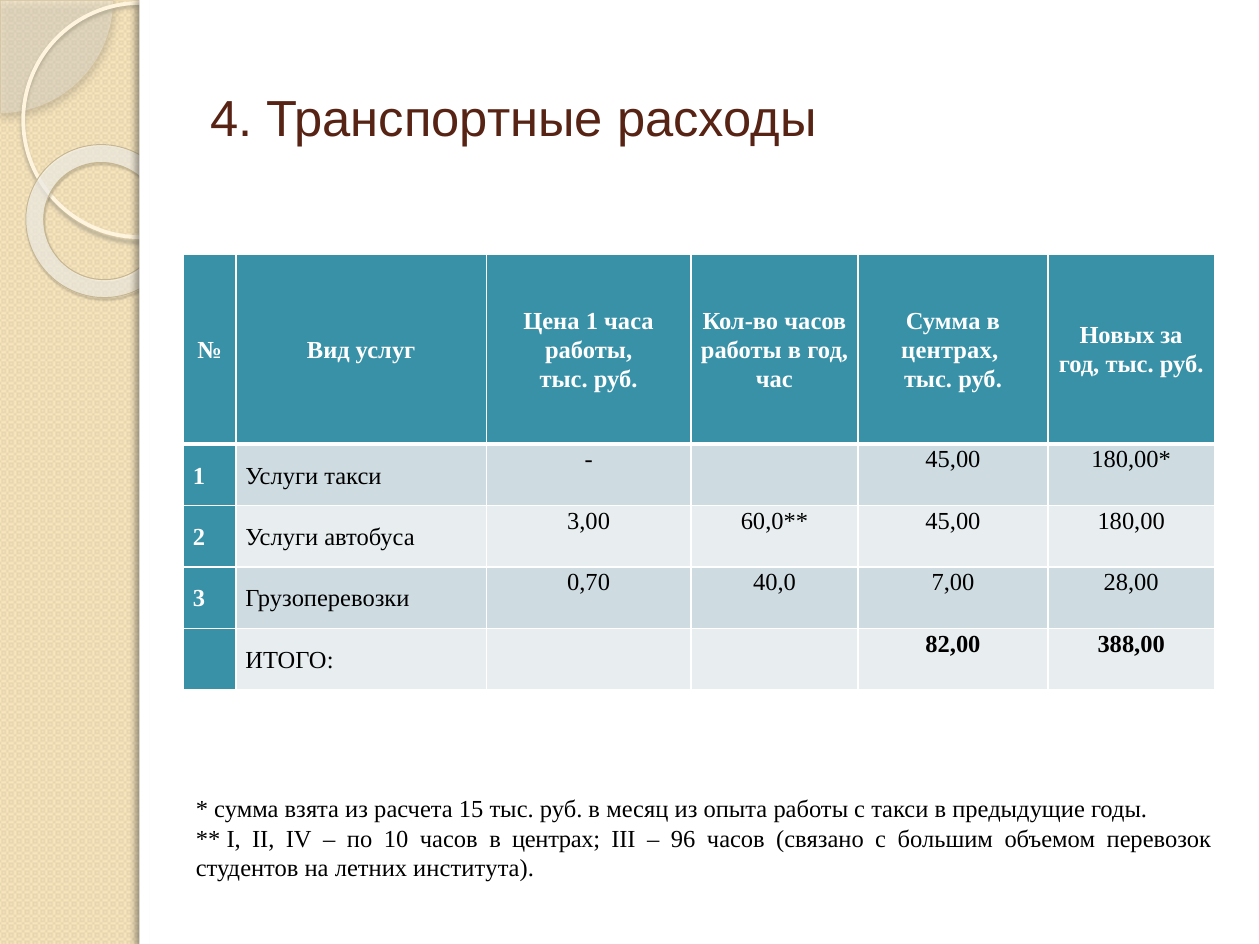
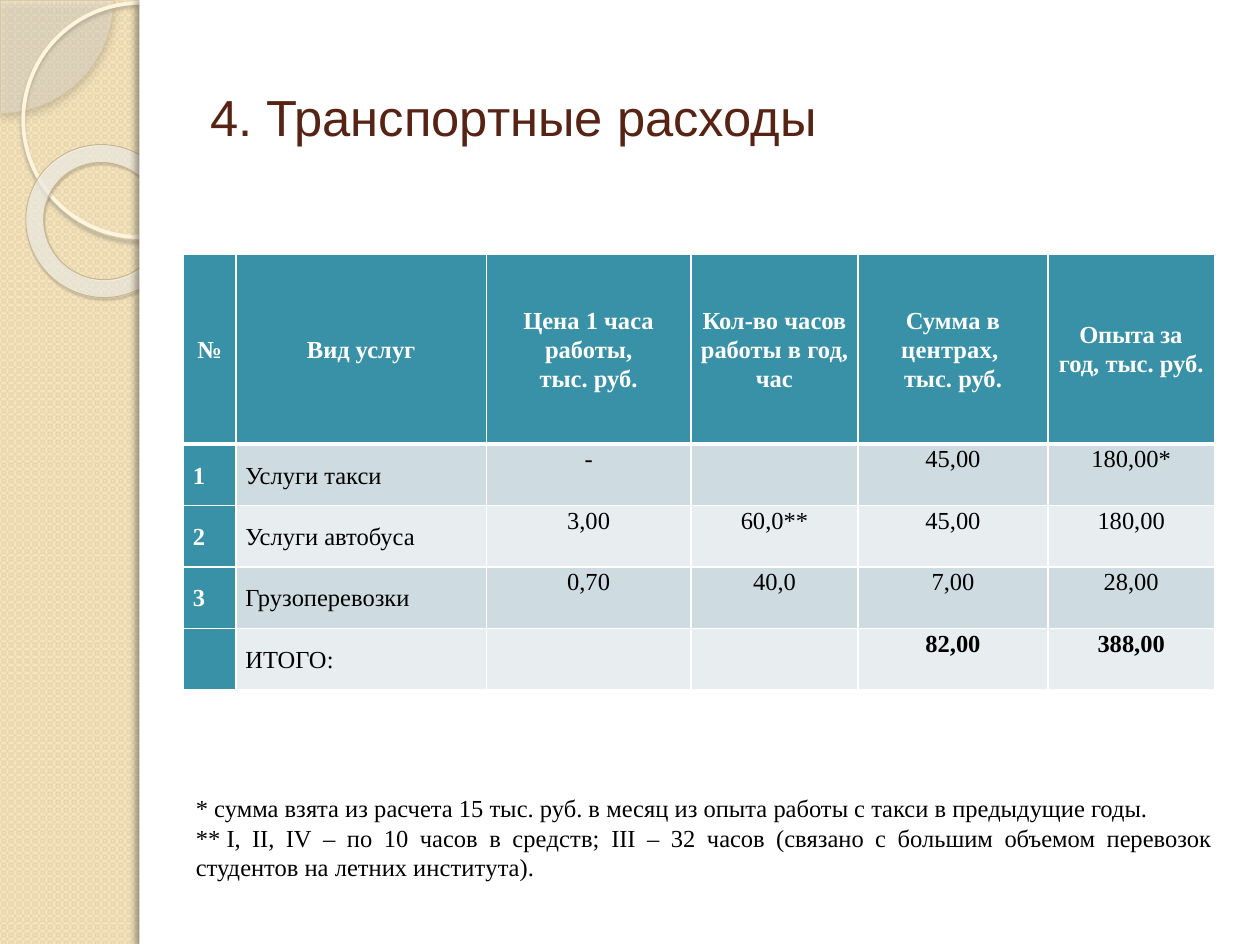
Новых at (1117, 336): Новых -> Опыта
часов в центрах: центрах -> средств
96: 96 -> 32
